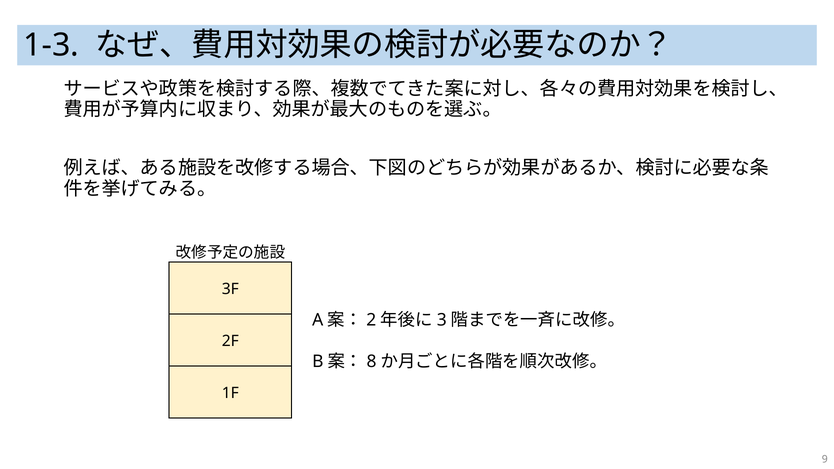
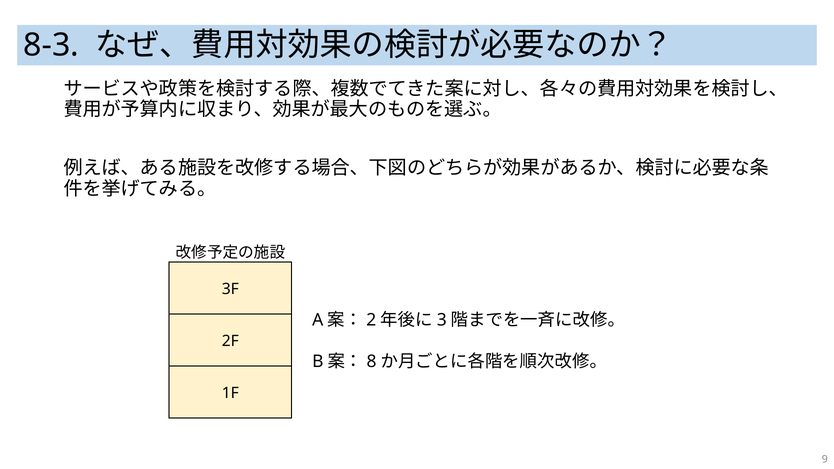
1-3: 1-3 -> 8-3
